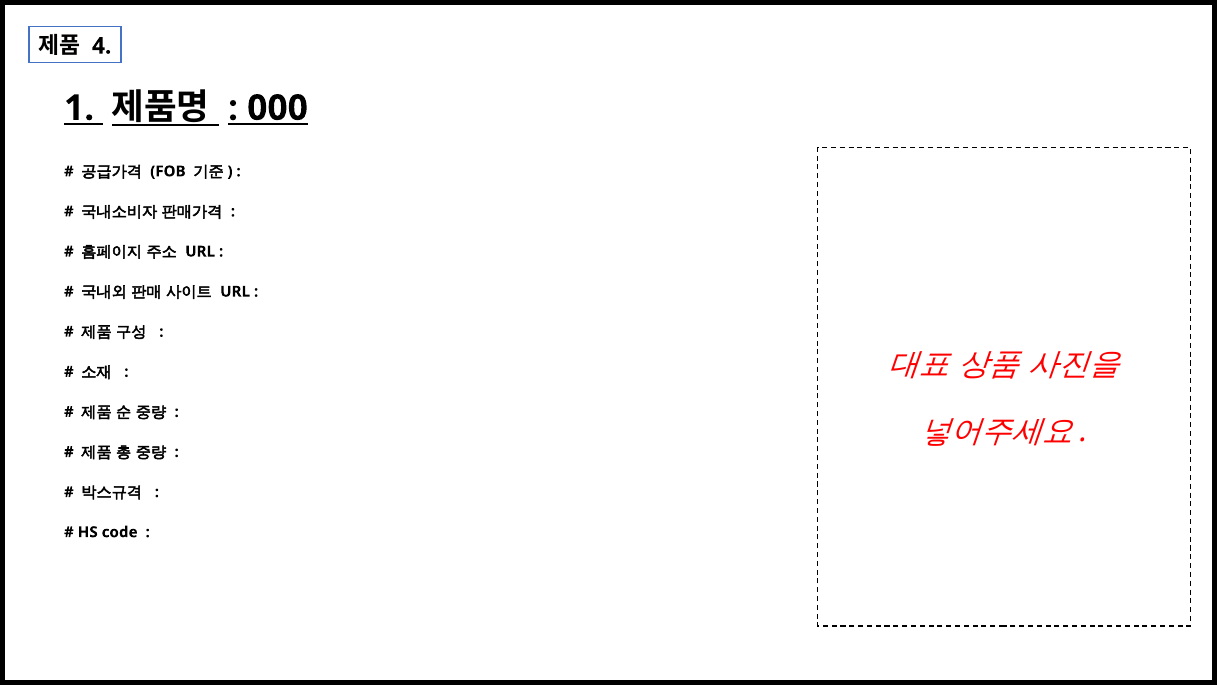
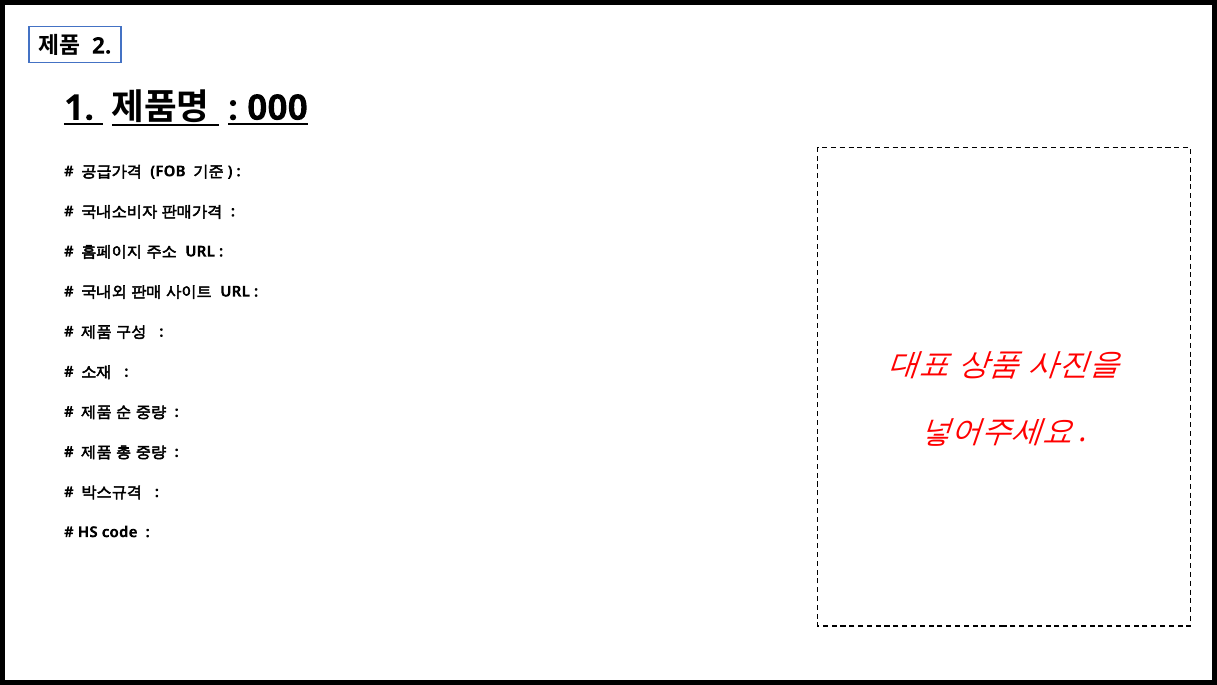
4: 4 -> 2
